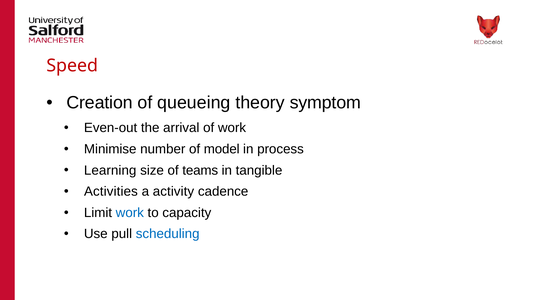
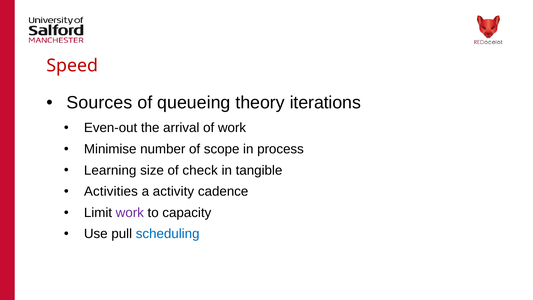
Creation: Creation -> Sources
symptom: symptom -> iterations
model: model -> scope
teams: teams -> check
work at (130, 213) colour: blue -> purple
